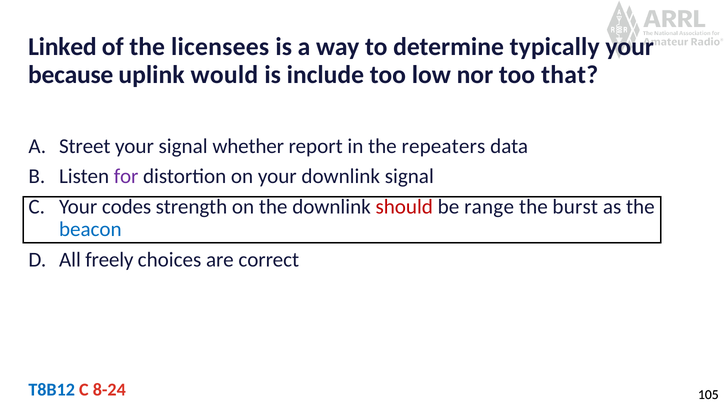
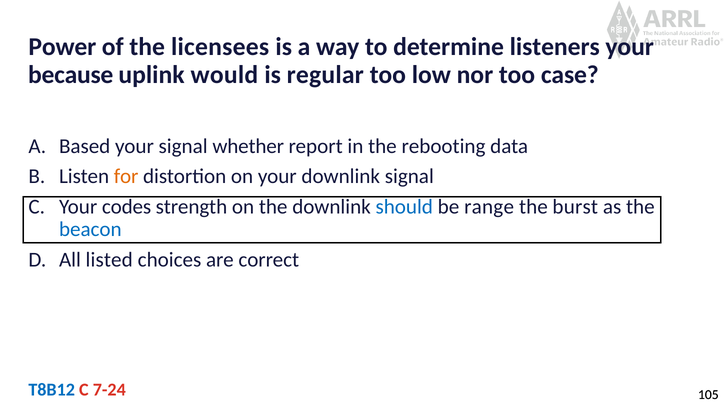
Linked: Linked -> Power
typically: typically -> listeners
include: include -> regular
that: that -> case
Street: Street -> Based
repeaters: repeaters -> rebooting
for colour: purple -> orange
should colour: red -> blue
freely: freely -> listed
8-24: 8-24 -> 7-24
